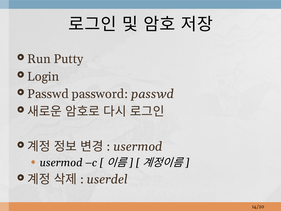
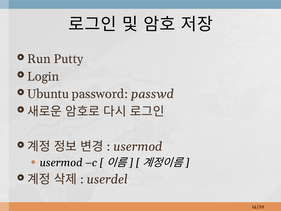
Passwd at (48, 94): Passwd -> Ubuntu
